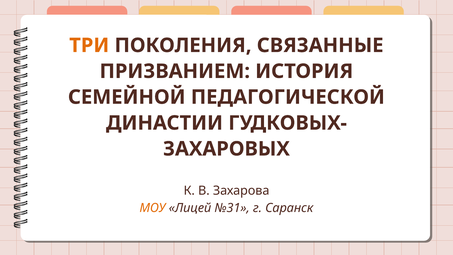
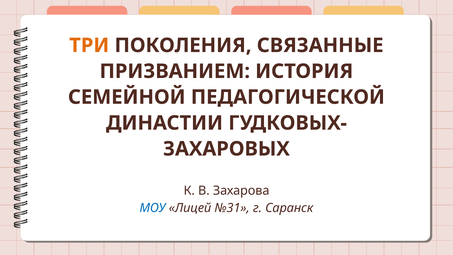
МОУ colour: orange -> blue
